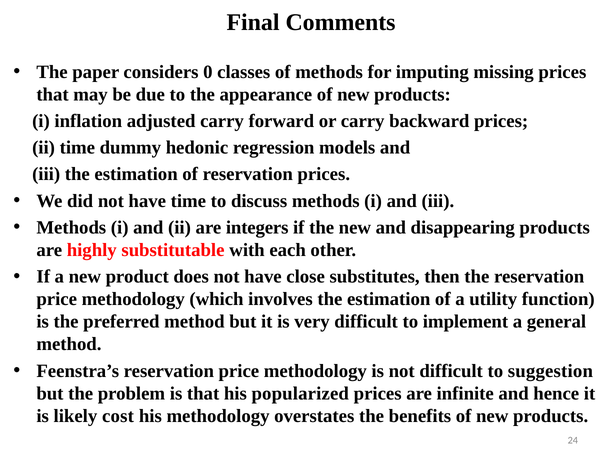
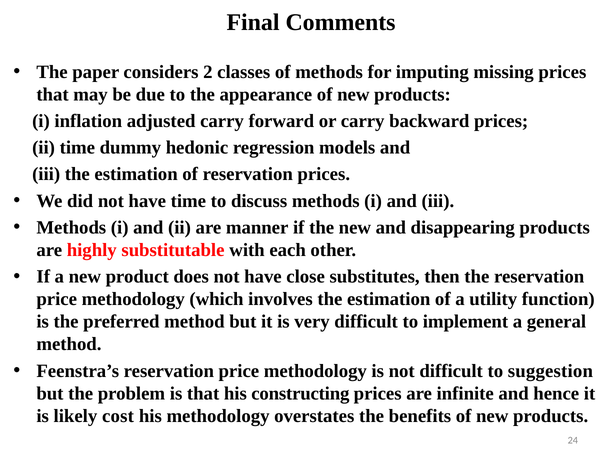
0: 0 -> 2
integers: integers -> manner
popularized: popularized -> constructing
